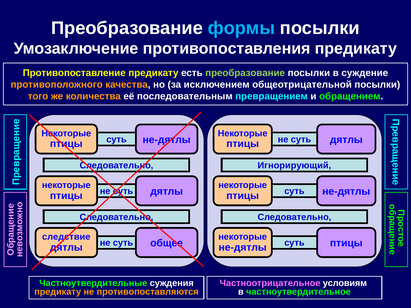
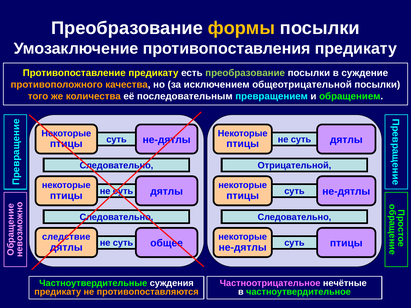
формы colour: light blue -> yellow
Игнорирующий: Игнорирующий -> Отрицательной
условиям: условиям -> нечётные
